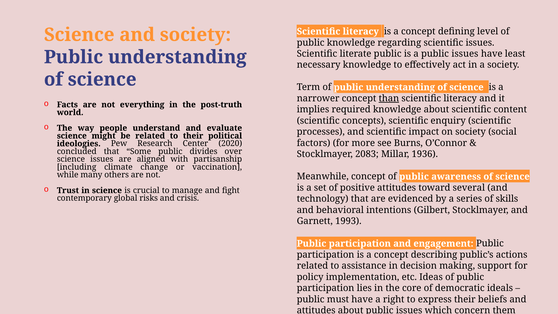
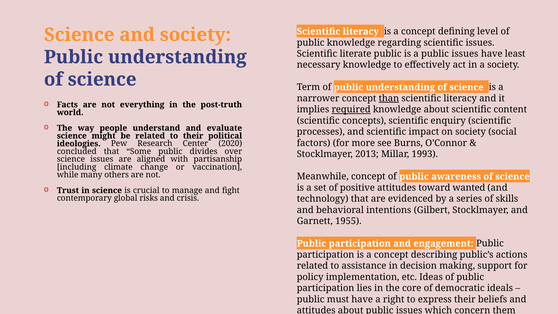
required underline: none -> present
Stocklmayer 2083: 2083 -> 2013
1936: 1936 -> 1993
several: several -> wanted
1993: 1993 -> 1955
